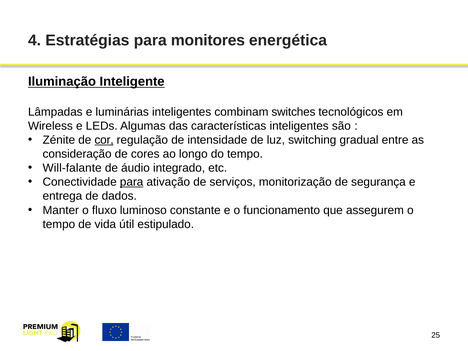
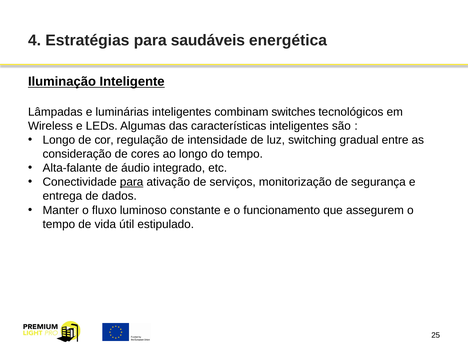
monitores: monitores -> saudáveis
Zénite at (59, 140): Zénite -> Longo
cor underline: present -> none
Will-falante: Will-falante -> Alta-falante
